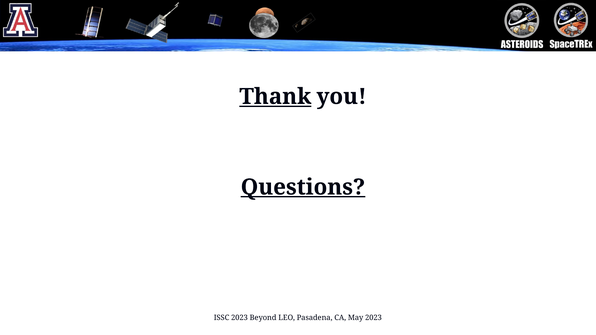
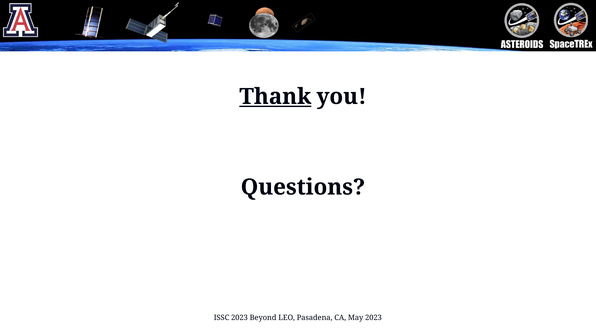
Questions underline: present -> none
